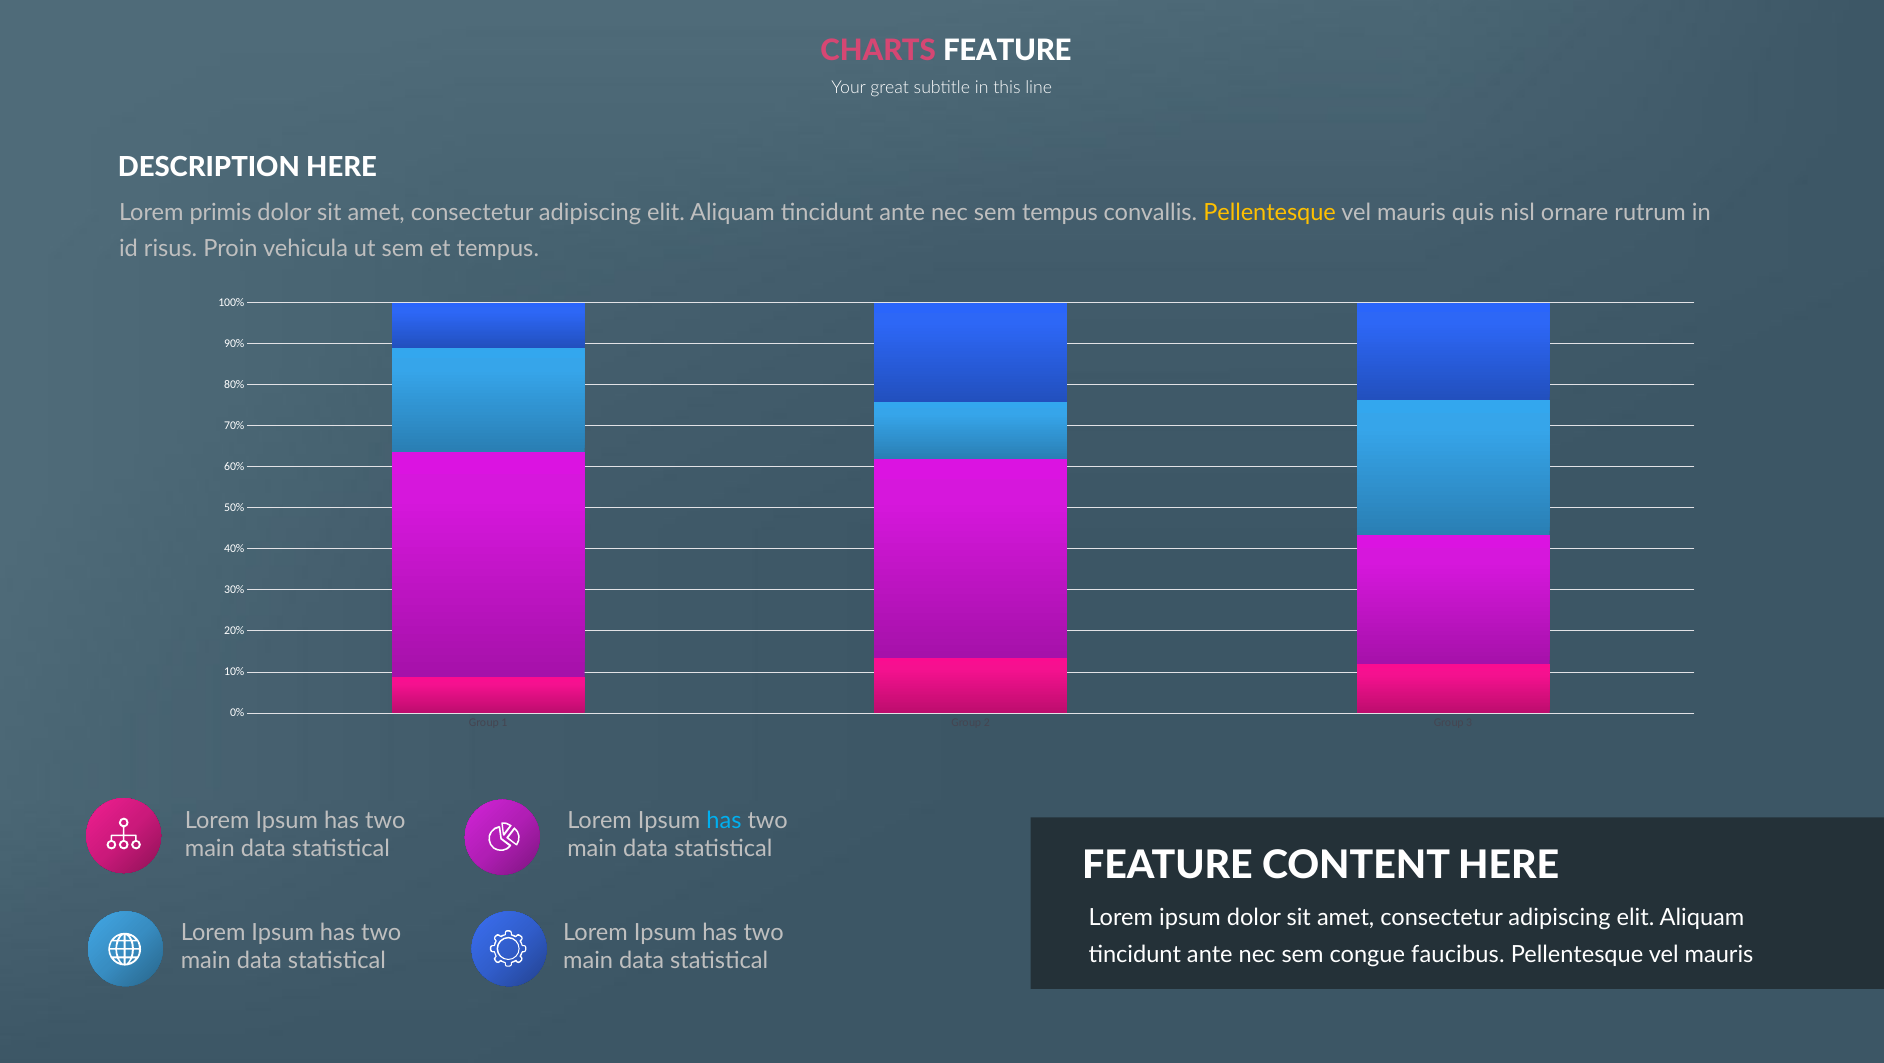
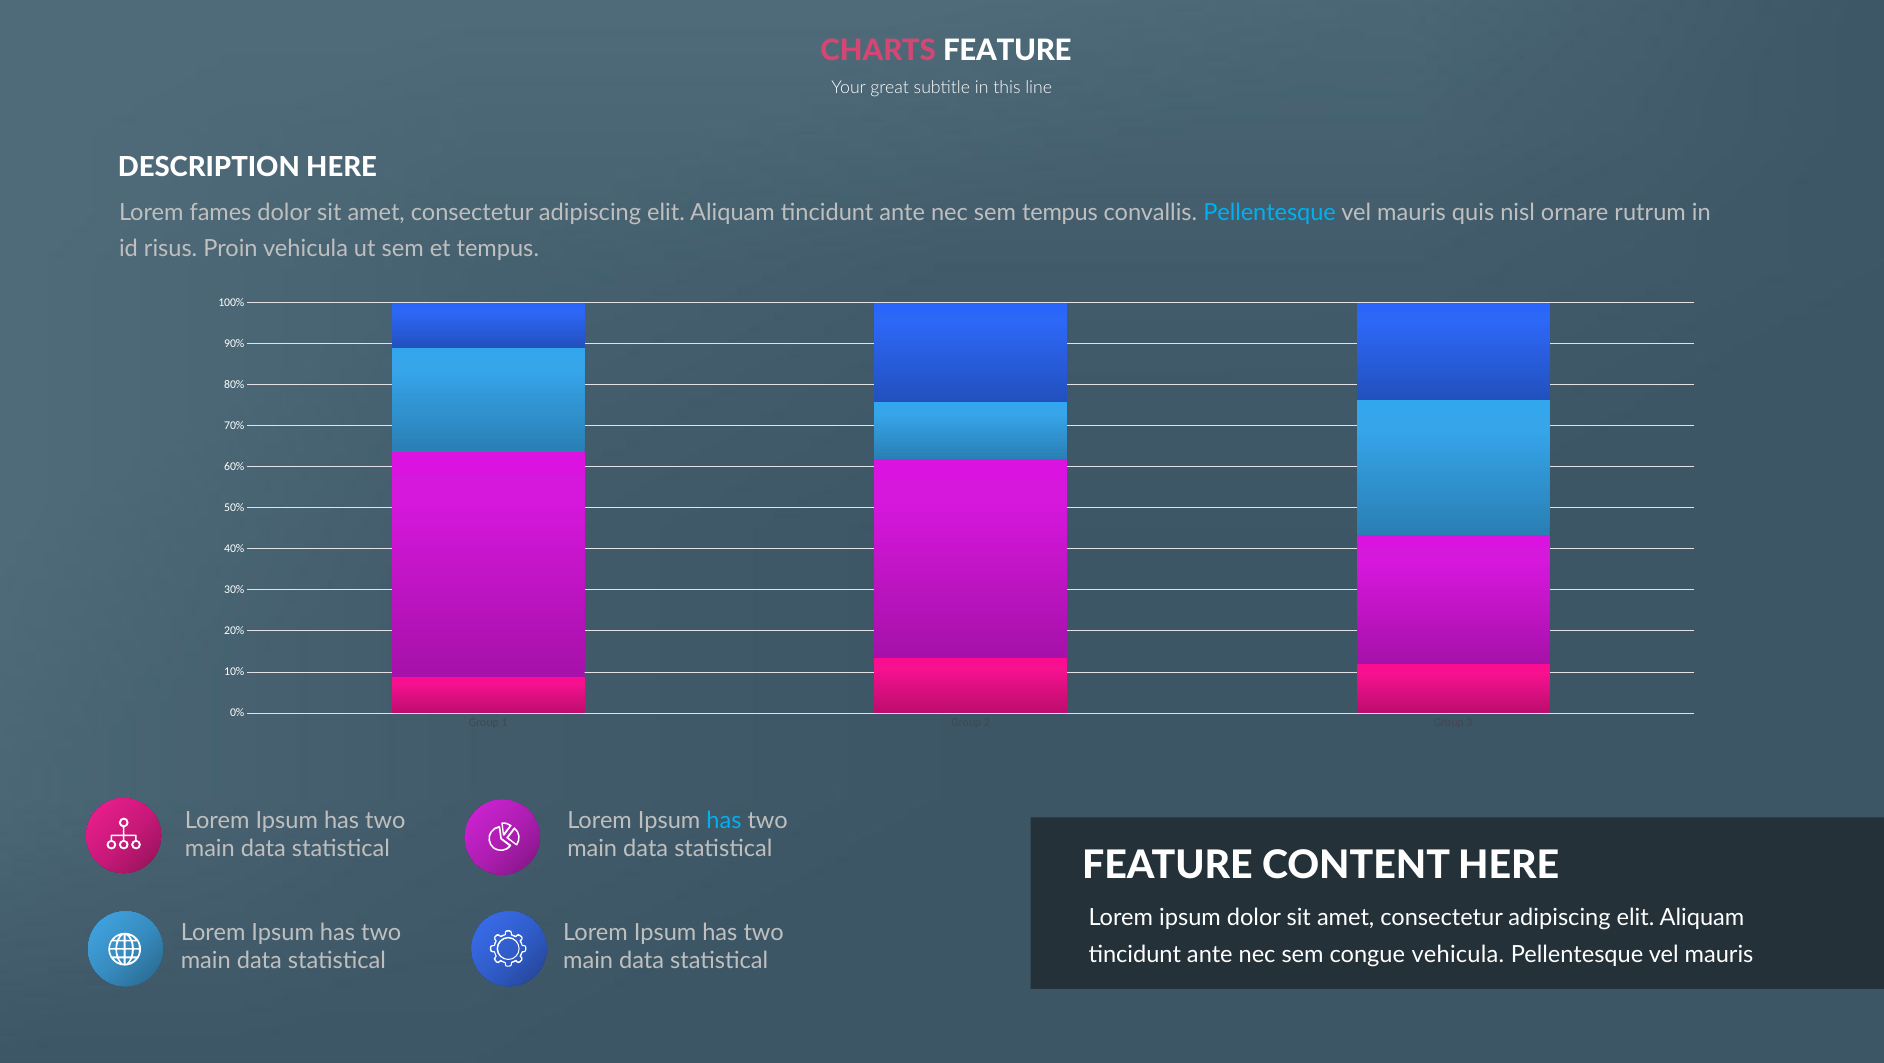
primis: primis -> fames
Pellentesque at (1270, 212) colour: yellow -> light blue
congue faucibus: faucibus -> vehicula
